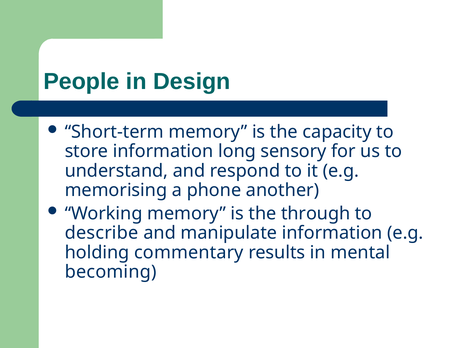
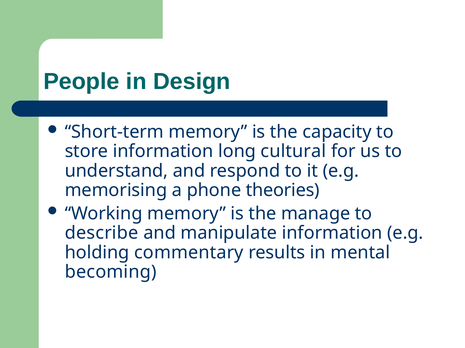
sensory: sensory -> cultural
another: another -> theories
through: through -> manage
